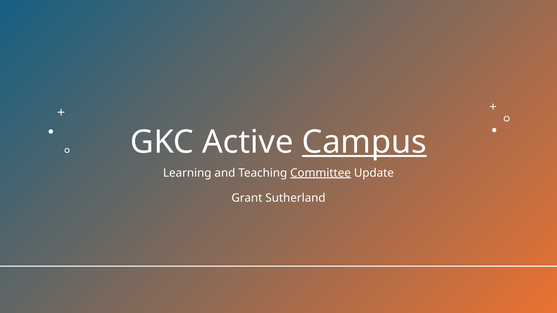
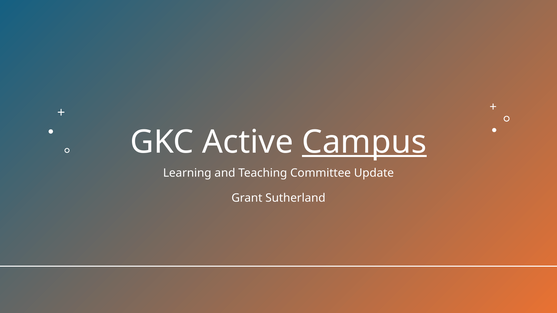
Committee underline: present -> none
